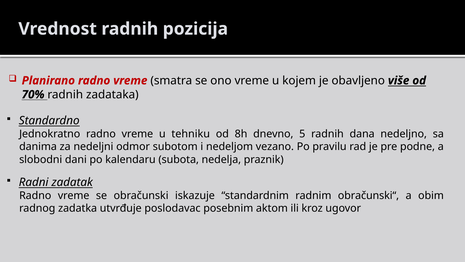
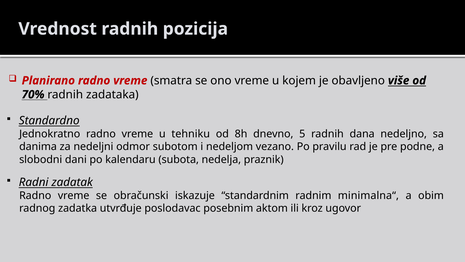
obračunski“: obračunski“ -> minimalna“
